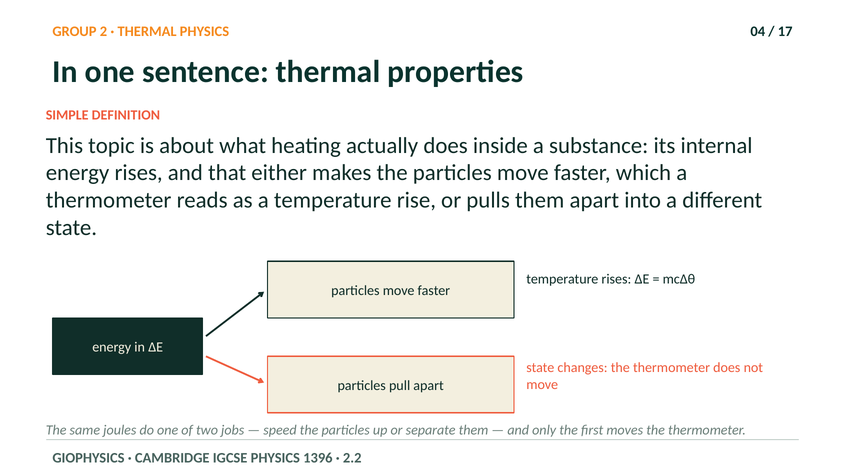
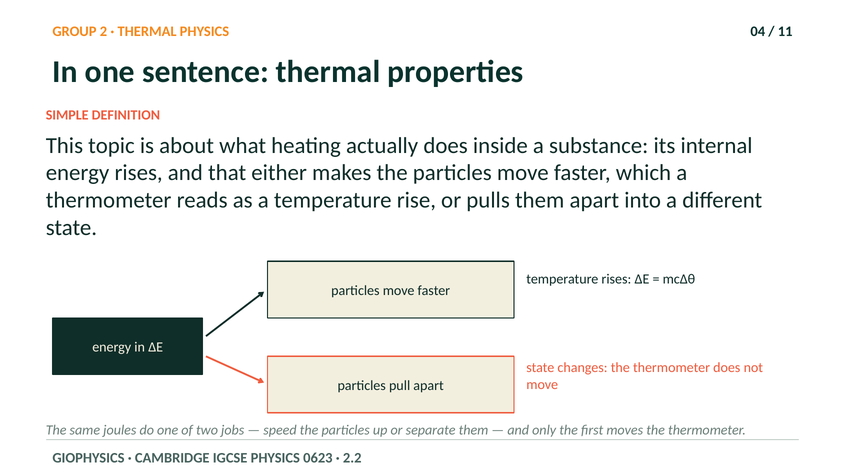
17: 17 -> 11
1396: 1396 -> 0623
